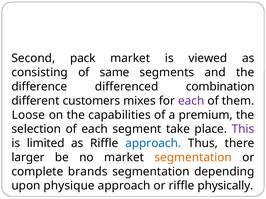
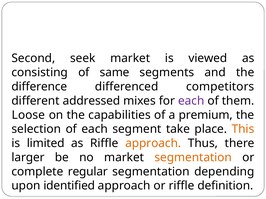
pack: pack -> seek
combination: combination -> competitors
customers: customers -> addressed
This colour: purple -> orange
approach at (153, 144) colour: blue -> orange
brands: brands -> regular
physique: physique -> identified
physically: physically -> definition
